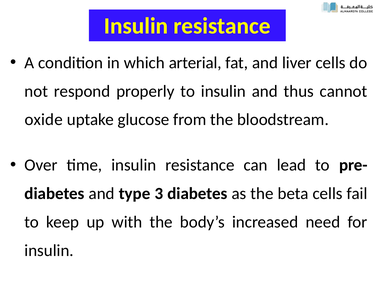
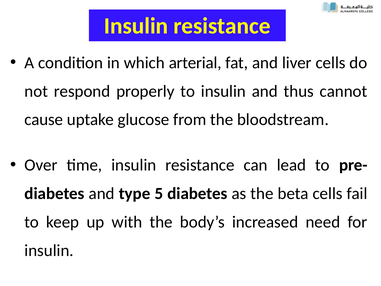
oxide: oxide -> cause
3: 3 -> 5
